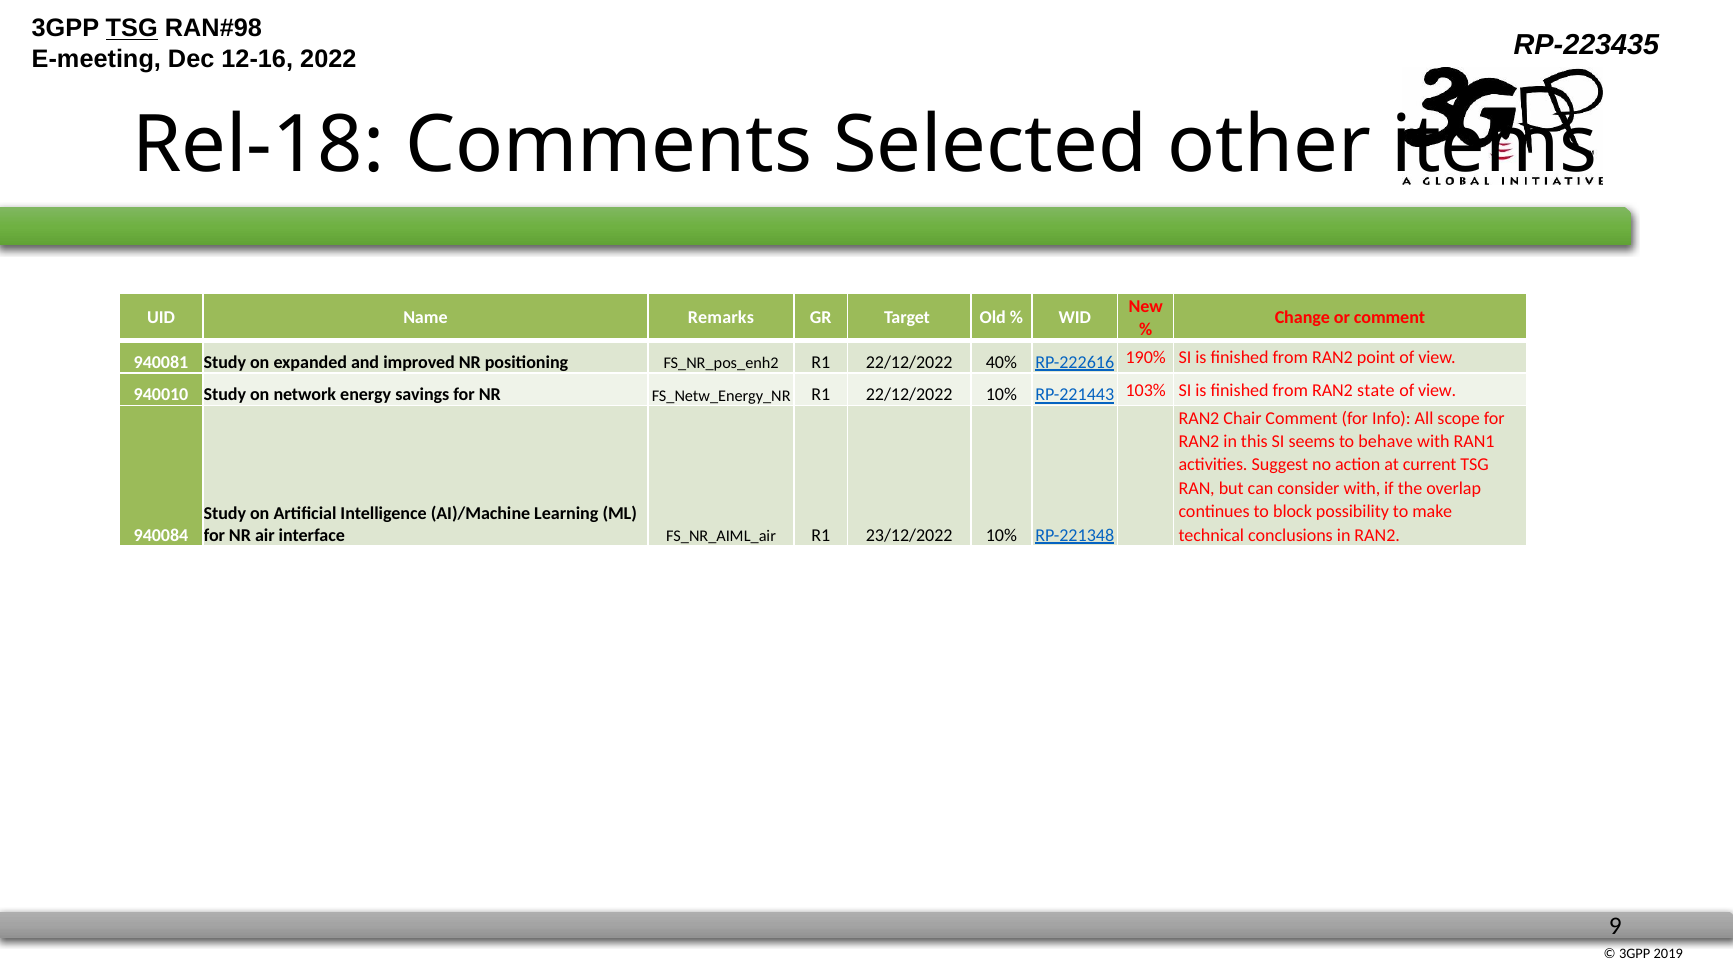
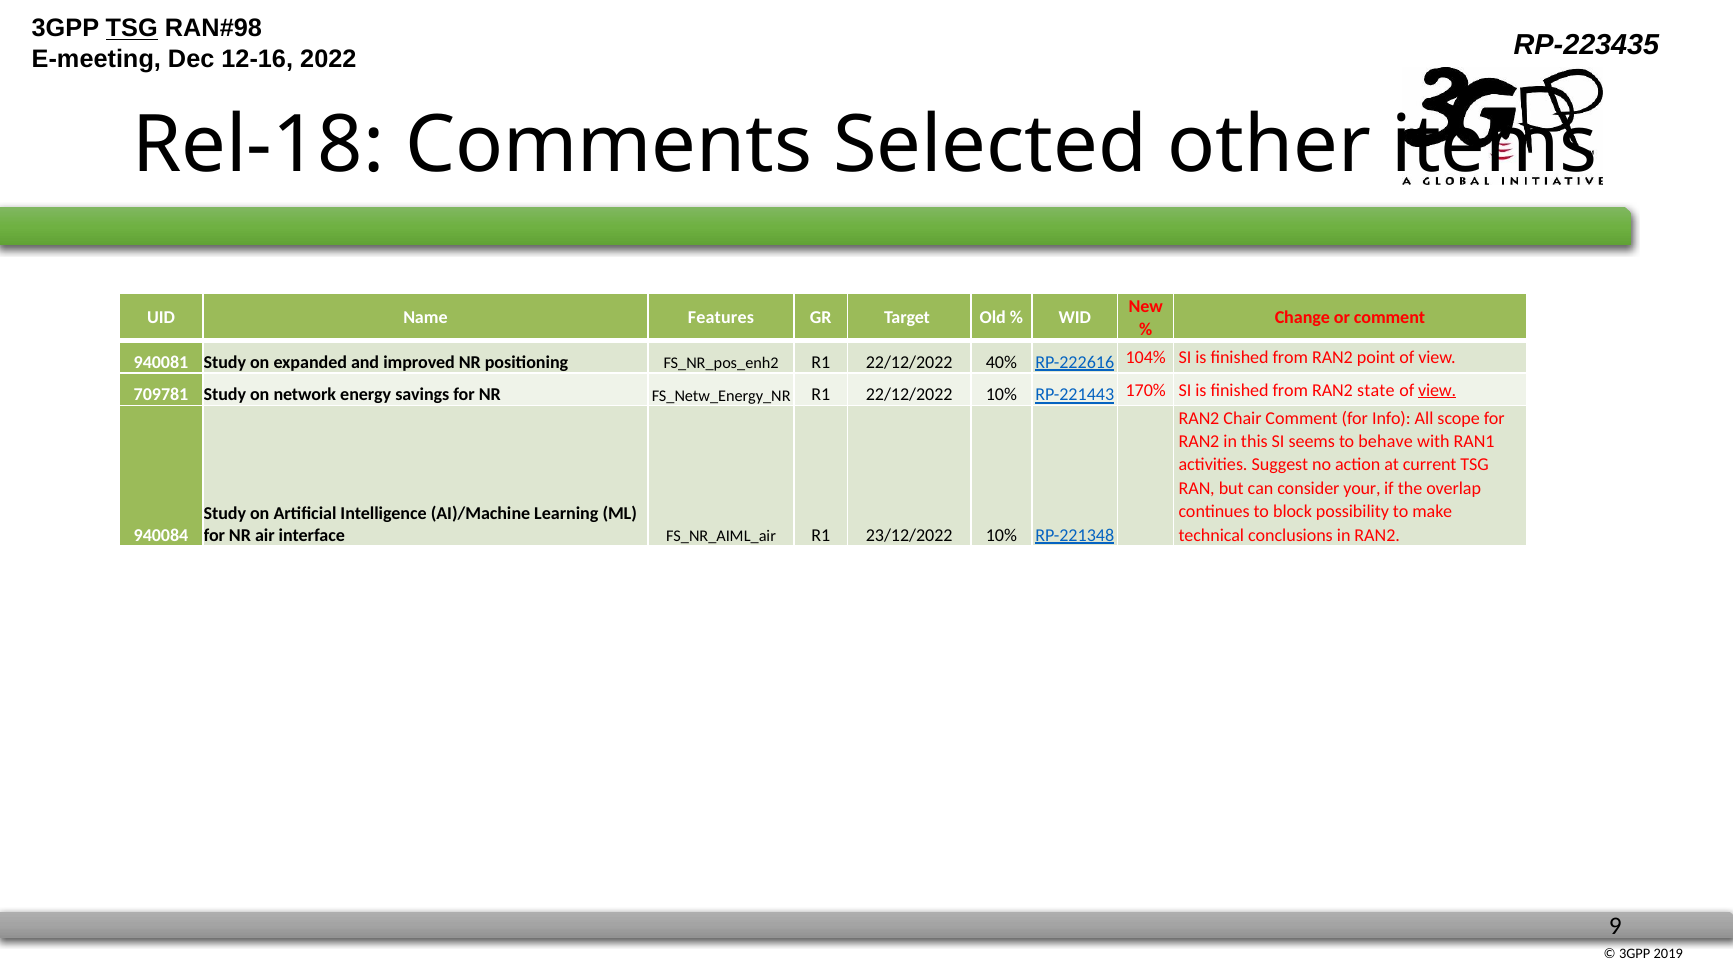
Remarks: Remarks -> Features
190%: 190% -> 104%
940010: 940010 -> 709781
103%: 103% -> 170%
view at (1437, 390) underline: none -> present
consider with: with -> your
